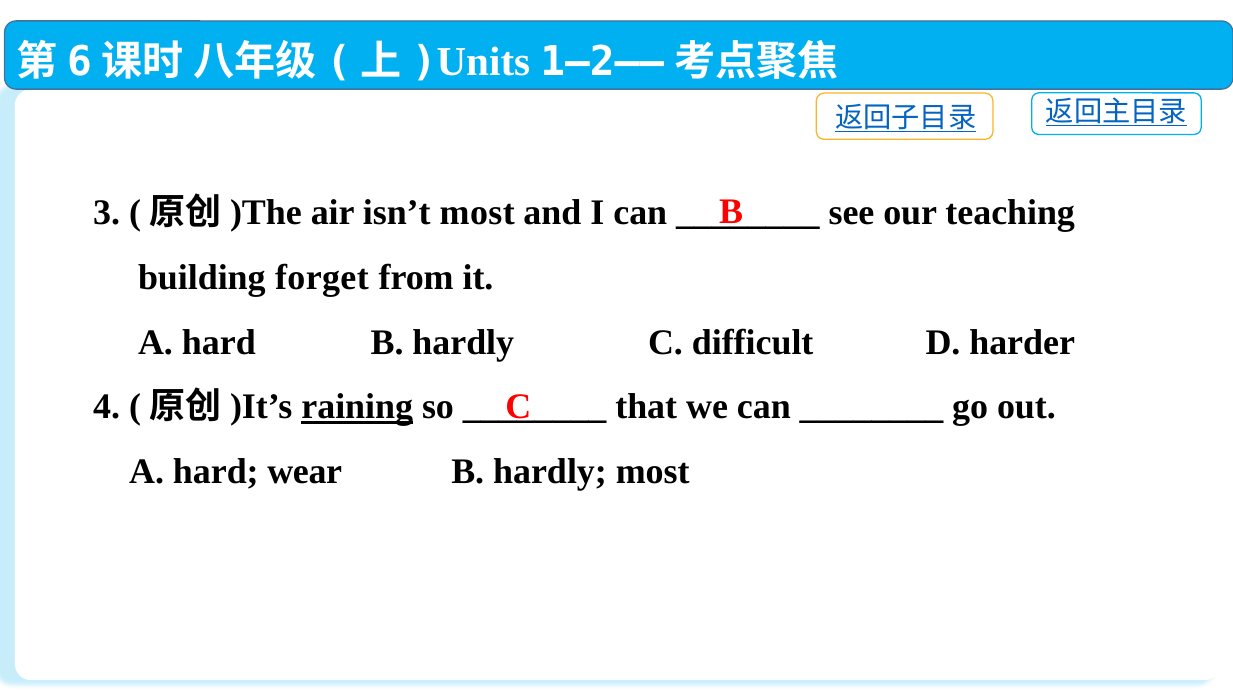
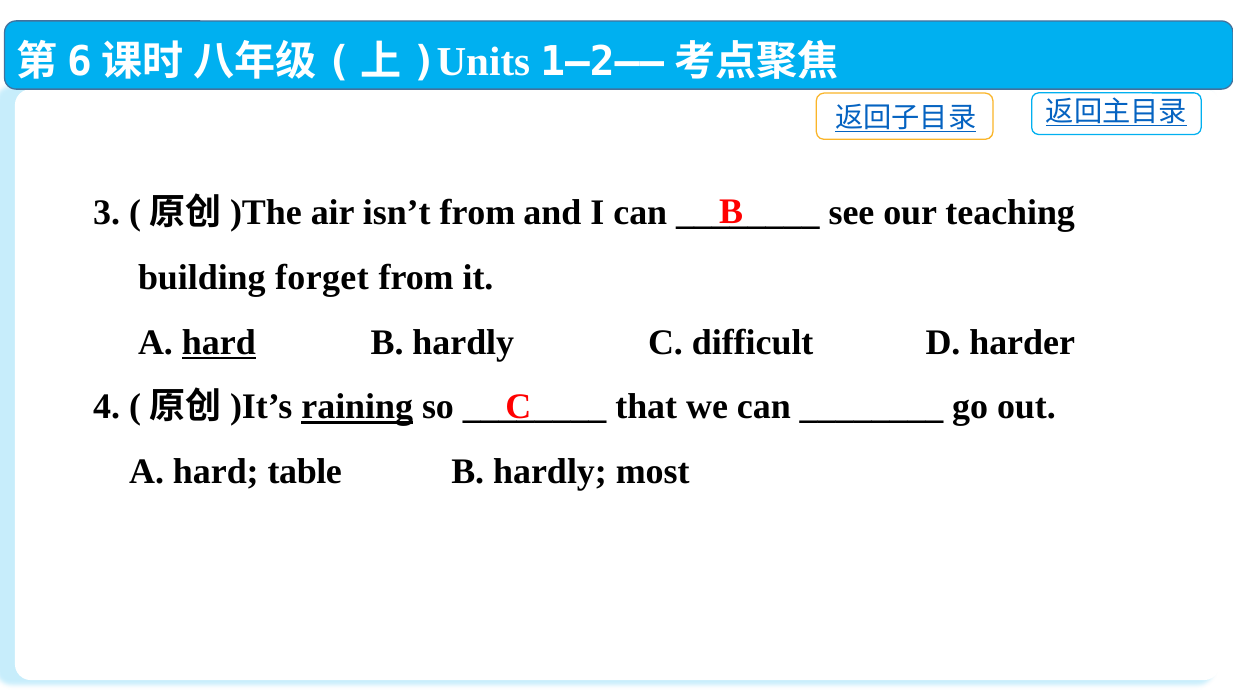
isn’t most: most -> from
hard at (219, 343) underline: none -> present
wear: wear -> table
